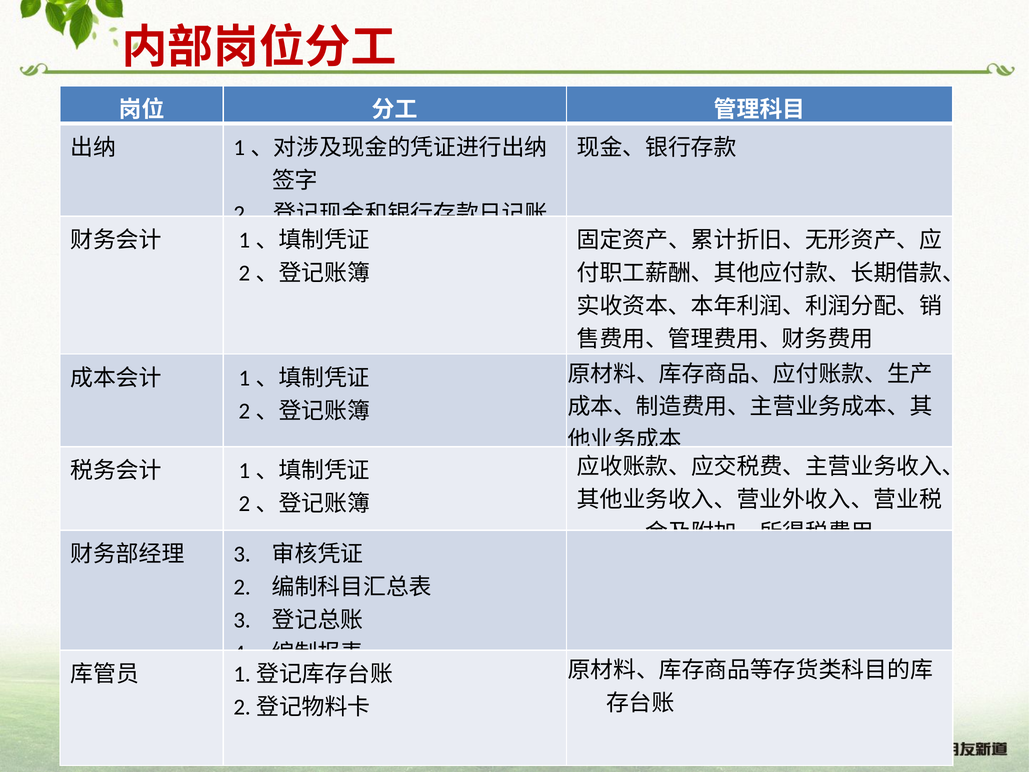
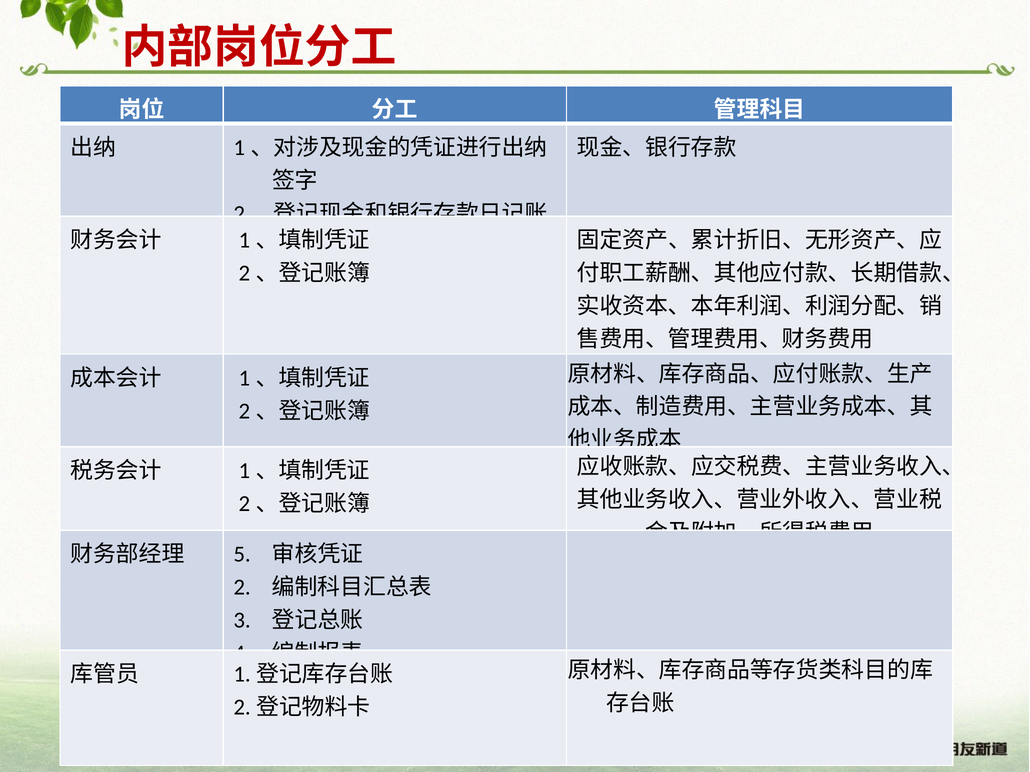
3 at (242, 555): 3 -> 5
